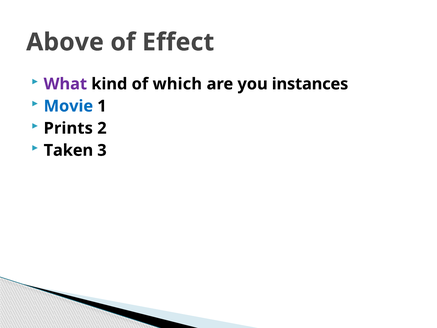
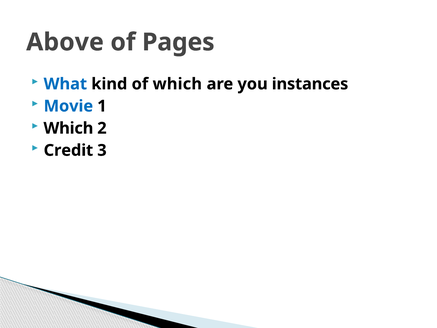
Effect: Effect -> Pages
What colour: purple -> blue
Prints at (68, 128): Prints -> Which
Taken: Taken -> Credit
